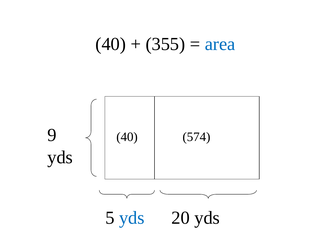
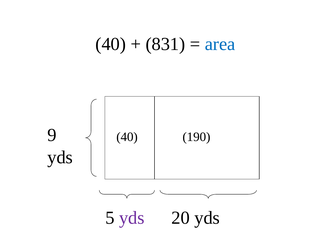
355: 355 -> 831
574: 574 -> 190
yds at (132, 218) colour: blue -> purple
